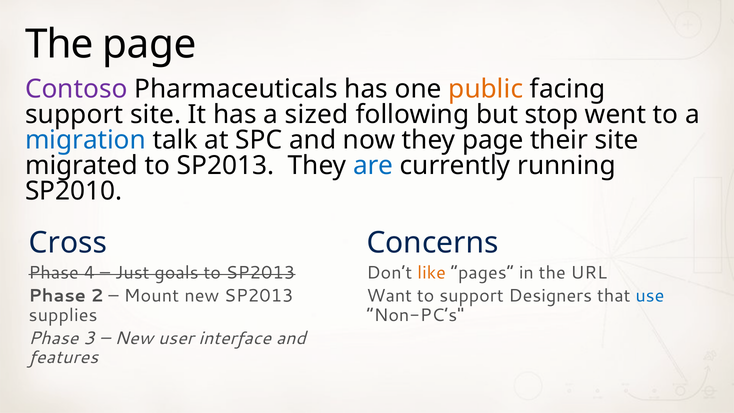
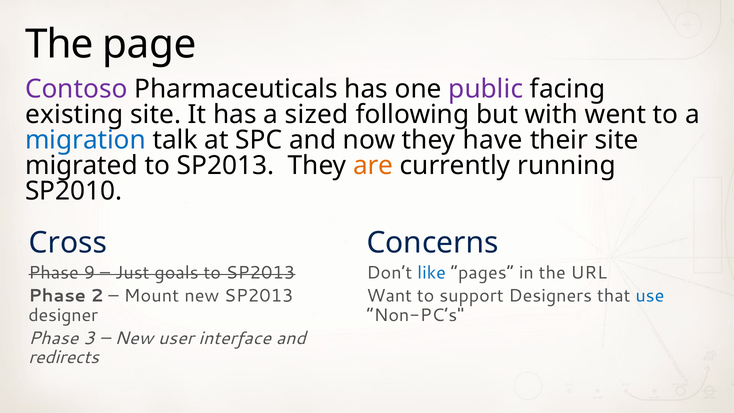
public colour: orange -> purple
support at (74, 114): support -> existing
stop: stop -> with
they page: page -> have
are colour: blue -> orange
4: 4 -> 9
like colour: orange -> blue
supplies: supplies -> designer
features: features -> redirects
